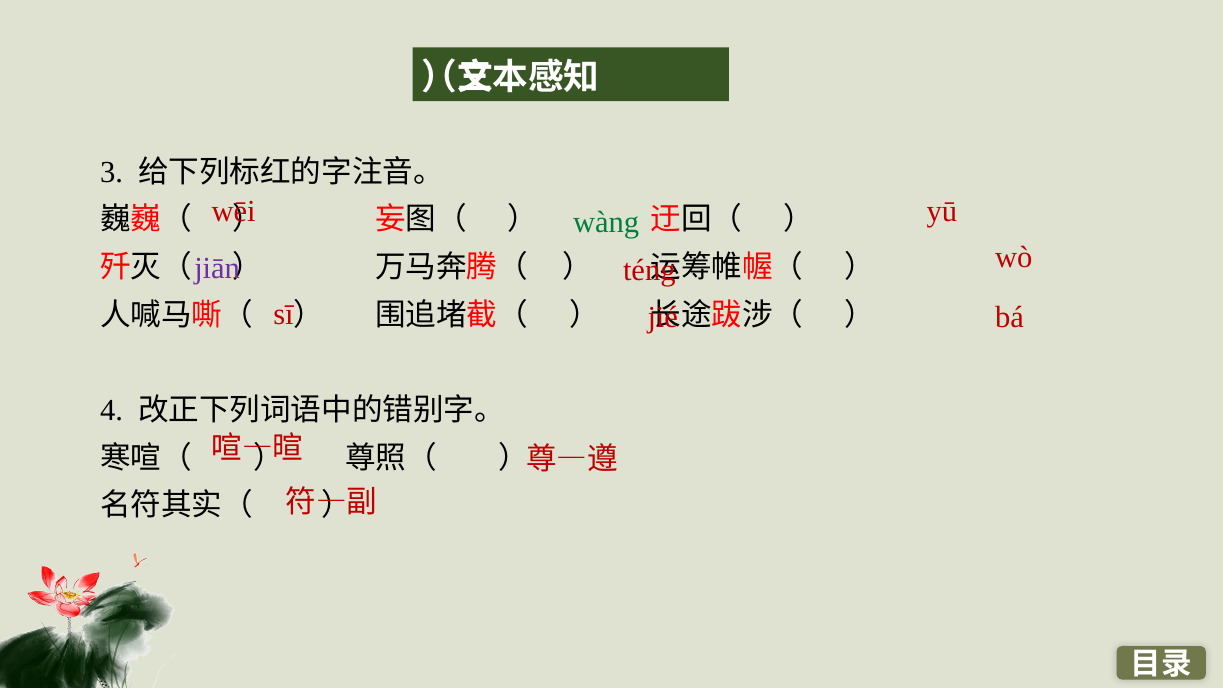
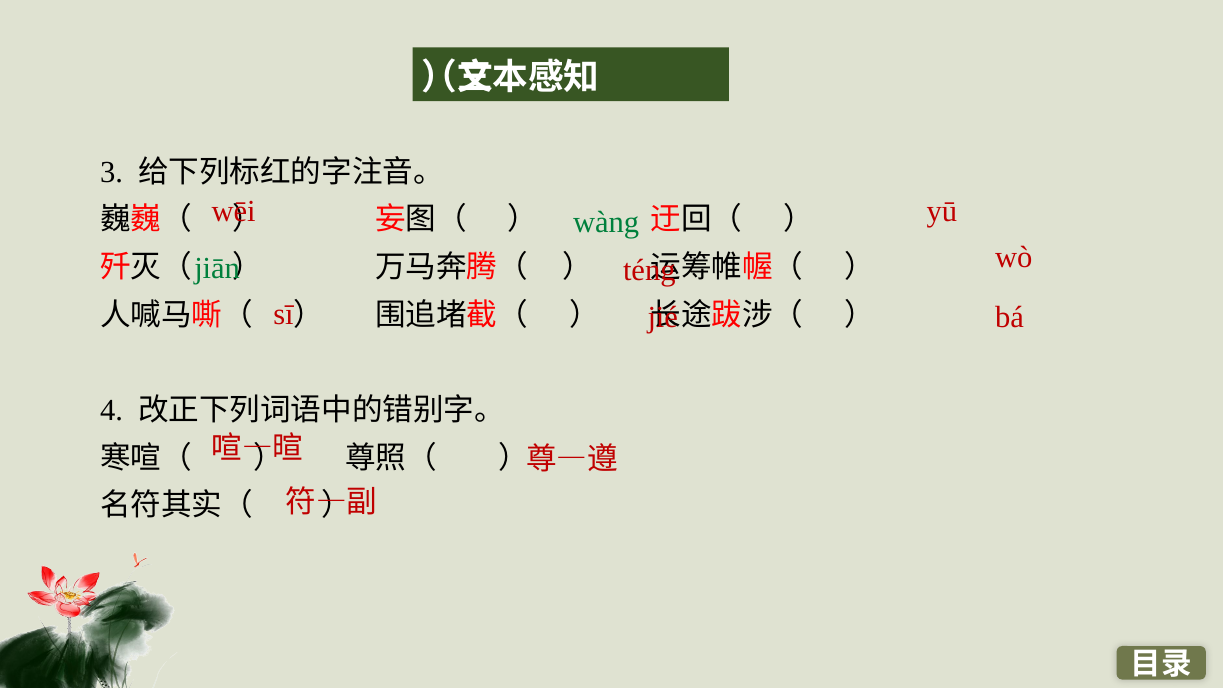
jiān colour: purple -> green
